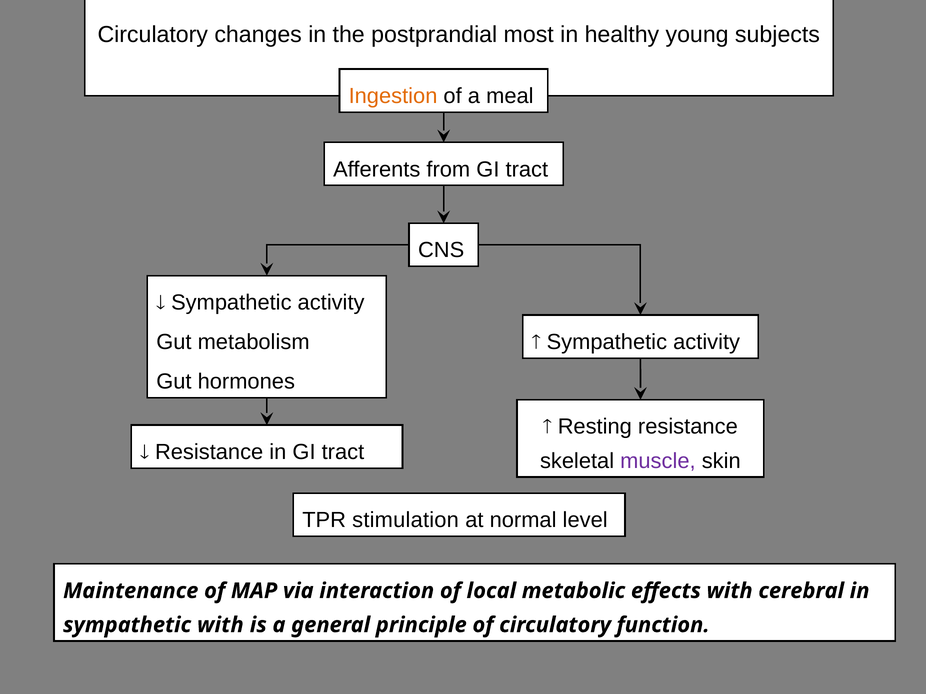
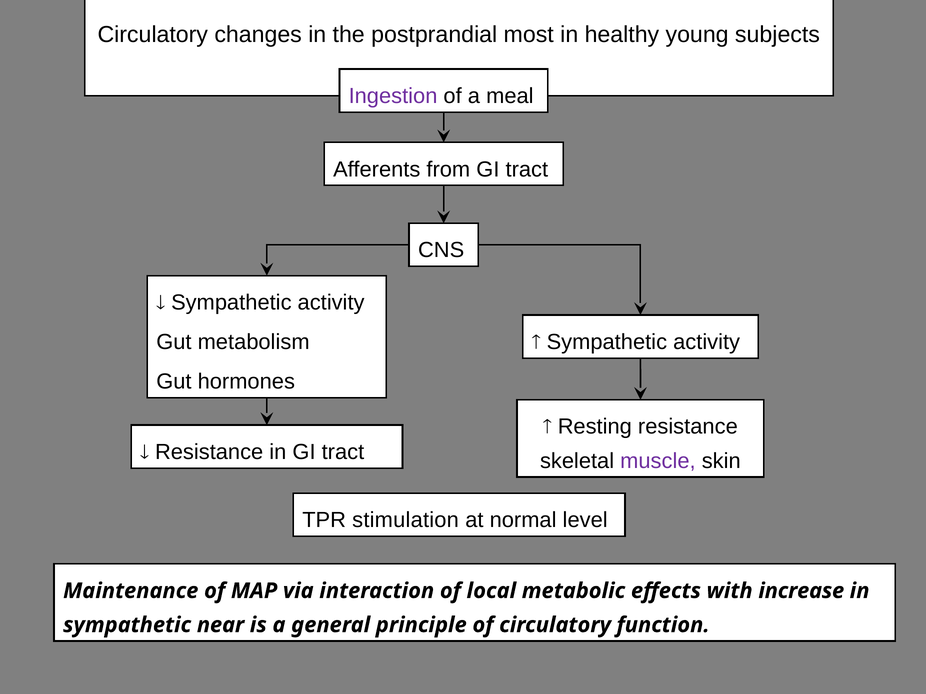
Ingestion colour: orange -> purple
cerebral: cerebral -> increase
sympathetic with: with -> near
